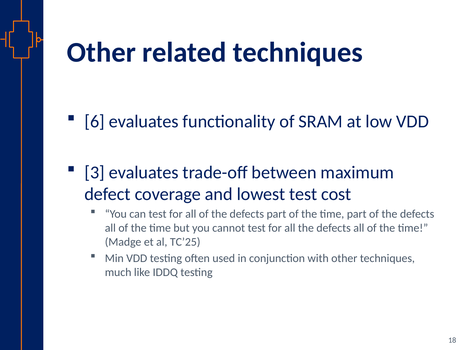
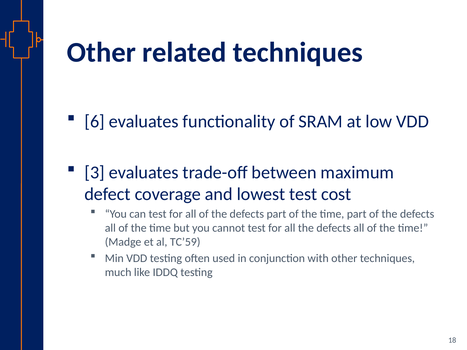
TC’25: TC’25 -> TC’59
